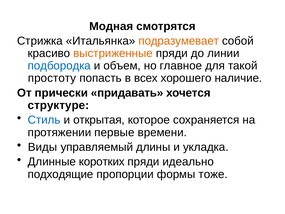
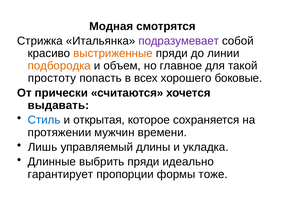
подразумевает colour: orange -> purple
подбородка colour: blue -> orange
наличие: наличие -> боковые
придавать: придавать -> считаются
структуре: структуре -> выдавать
первые: первые -> мужчин
Виды: Виды -> Лишь
коротких: коротких -> выбрить
подходящие: подходящие -> гарантирует
